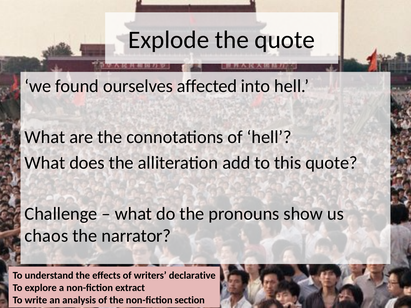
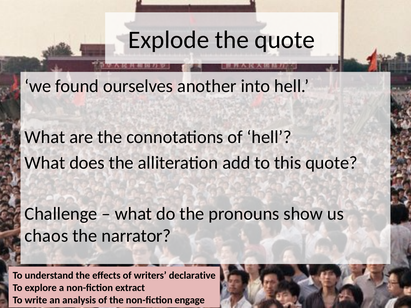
affected: affected -> another
section: section -> engage
